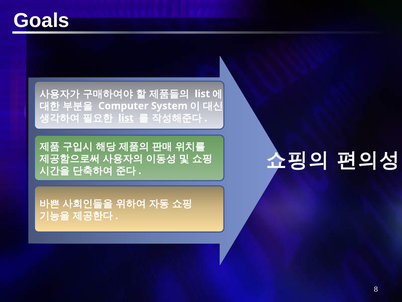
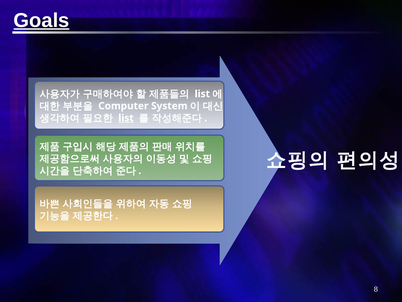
Goals underline: none -> present
